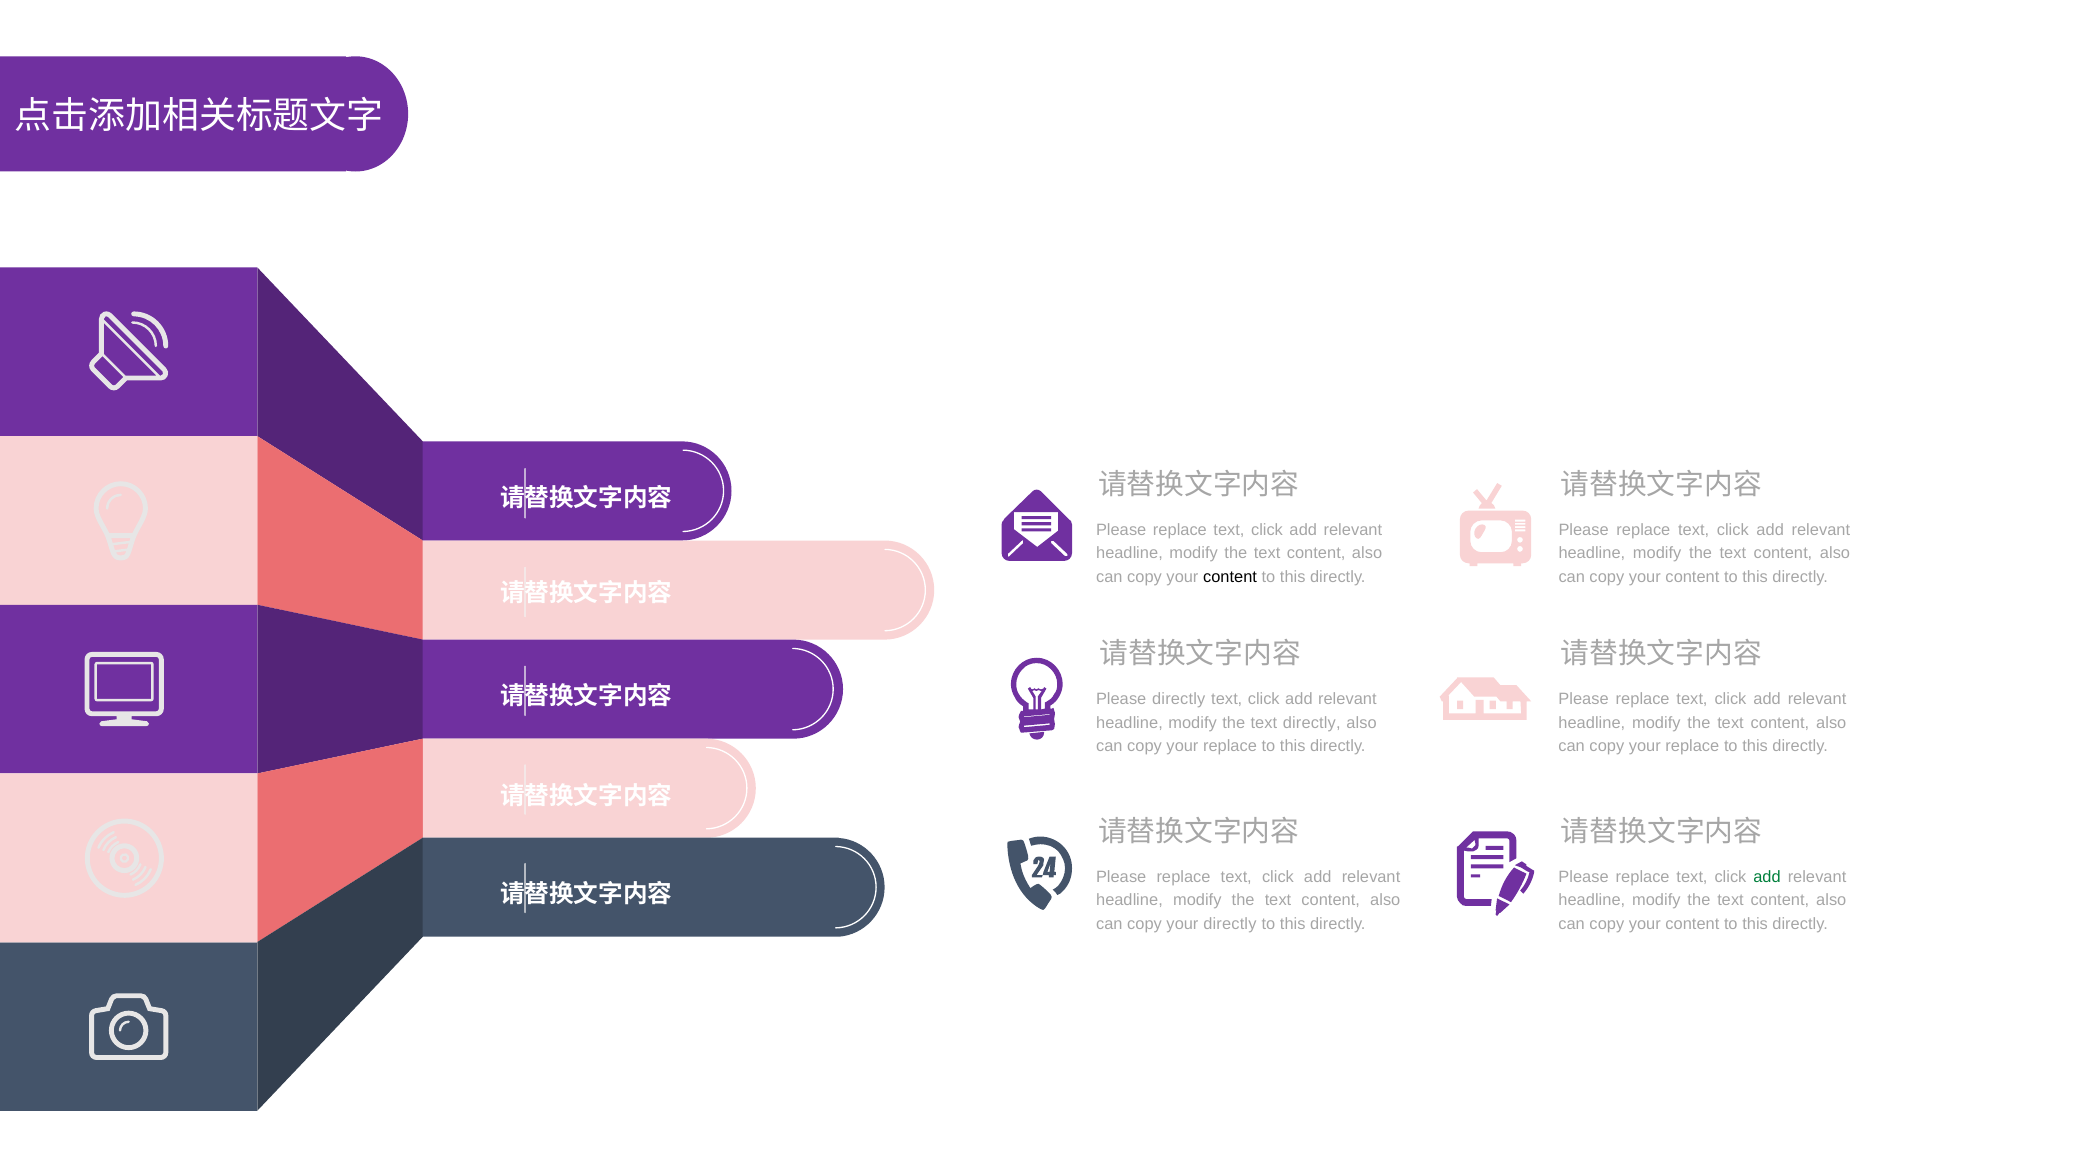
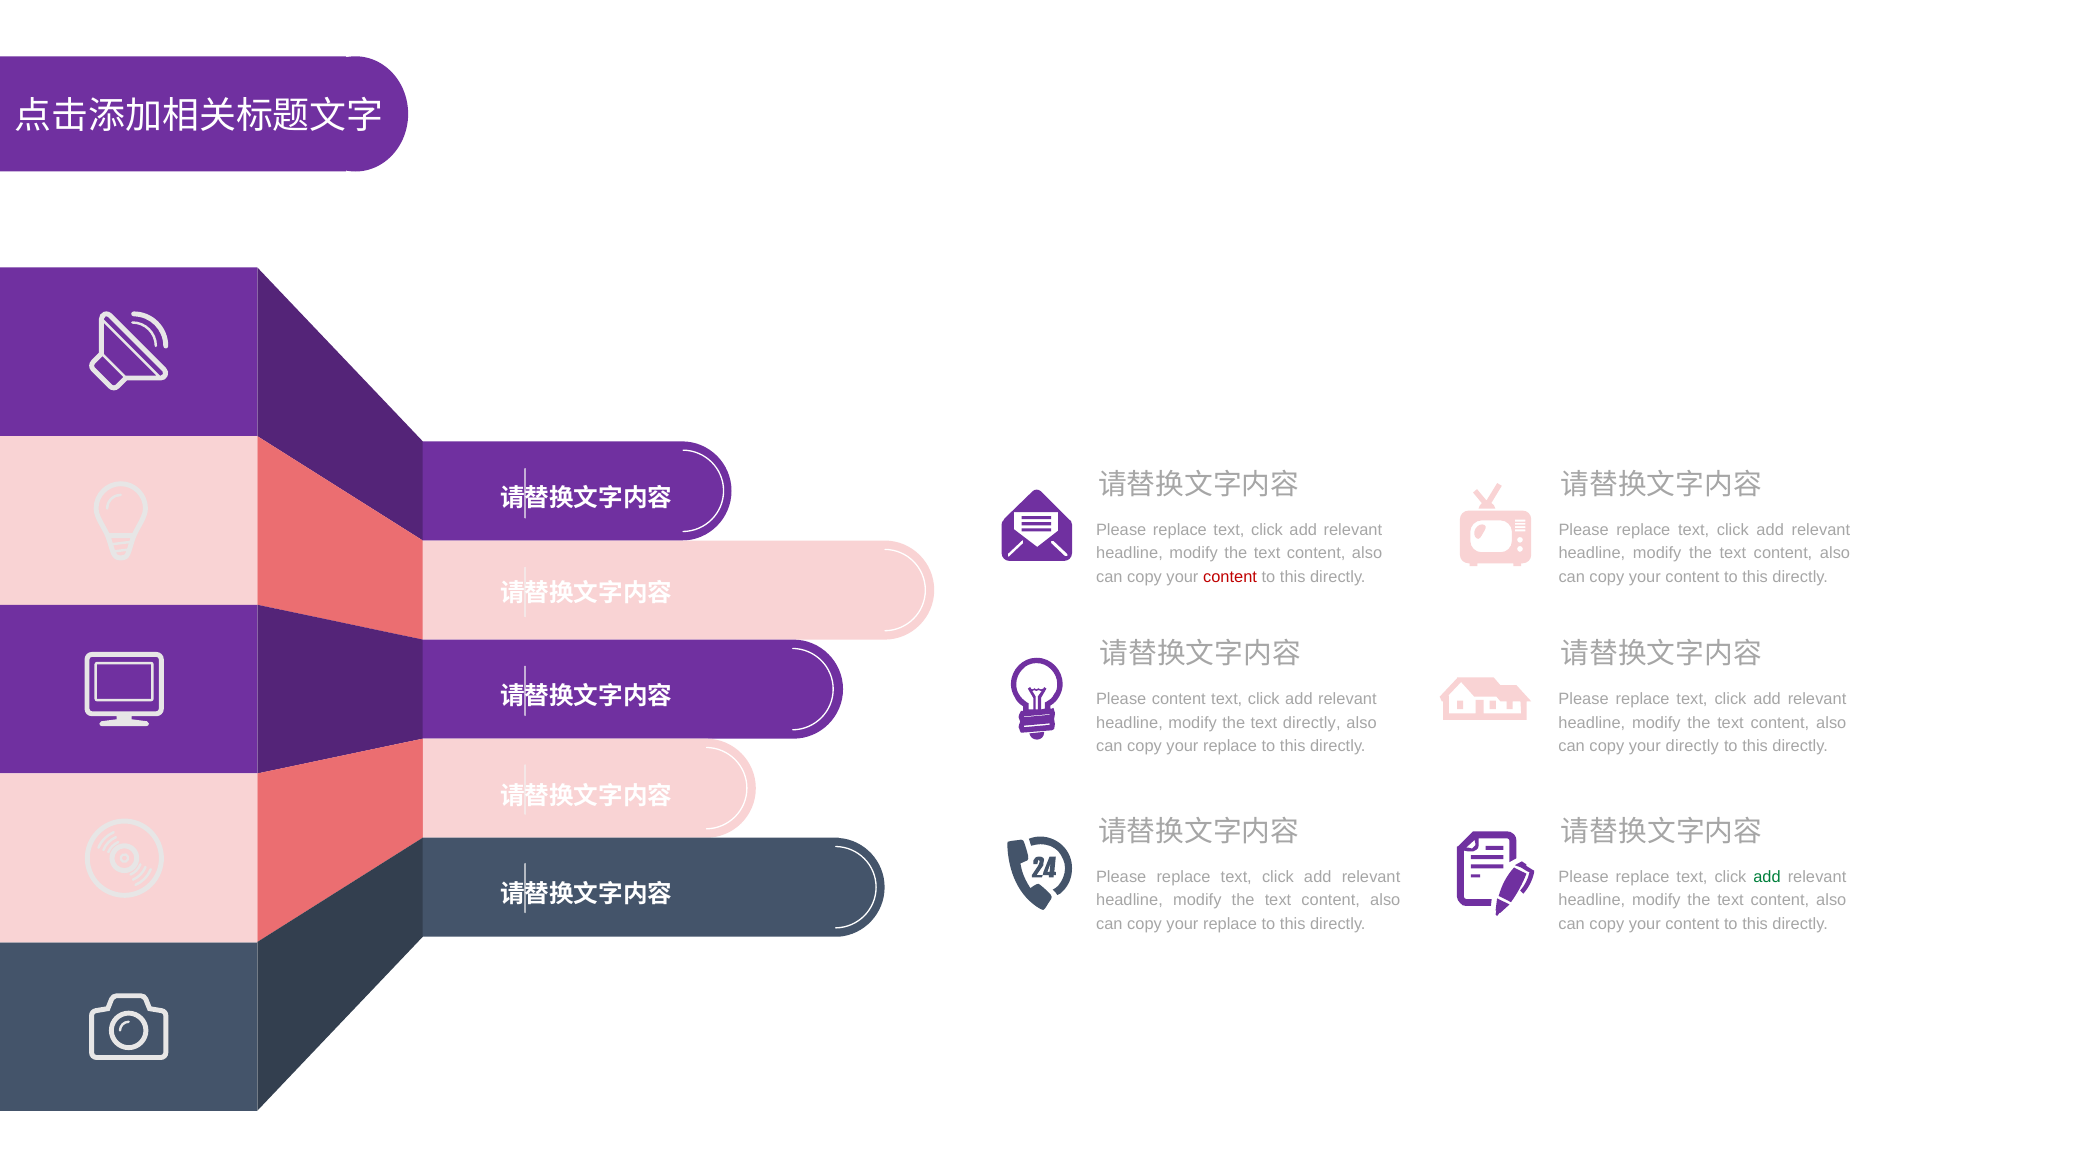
content at (1230, 577) colour: black -> red
Please directly: directly -> content
replace at (1692, 746): replace -> directly
directly at (1230, 924): directly -> replace
